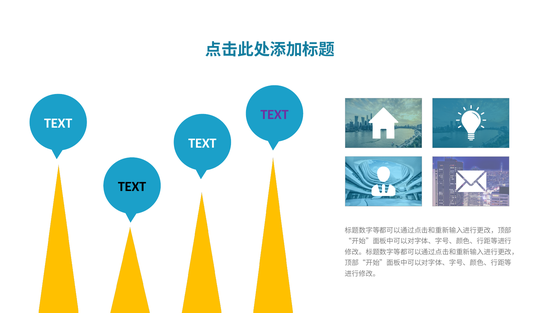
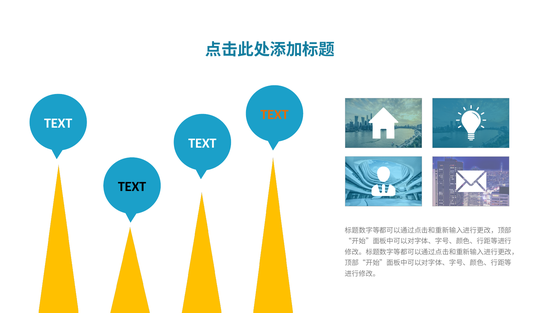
TEXT at (275, 114) colour: purple -> orange
